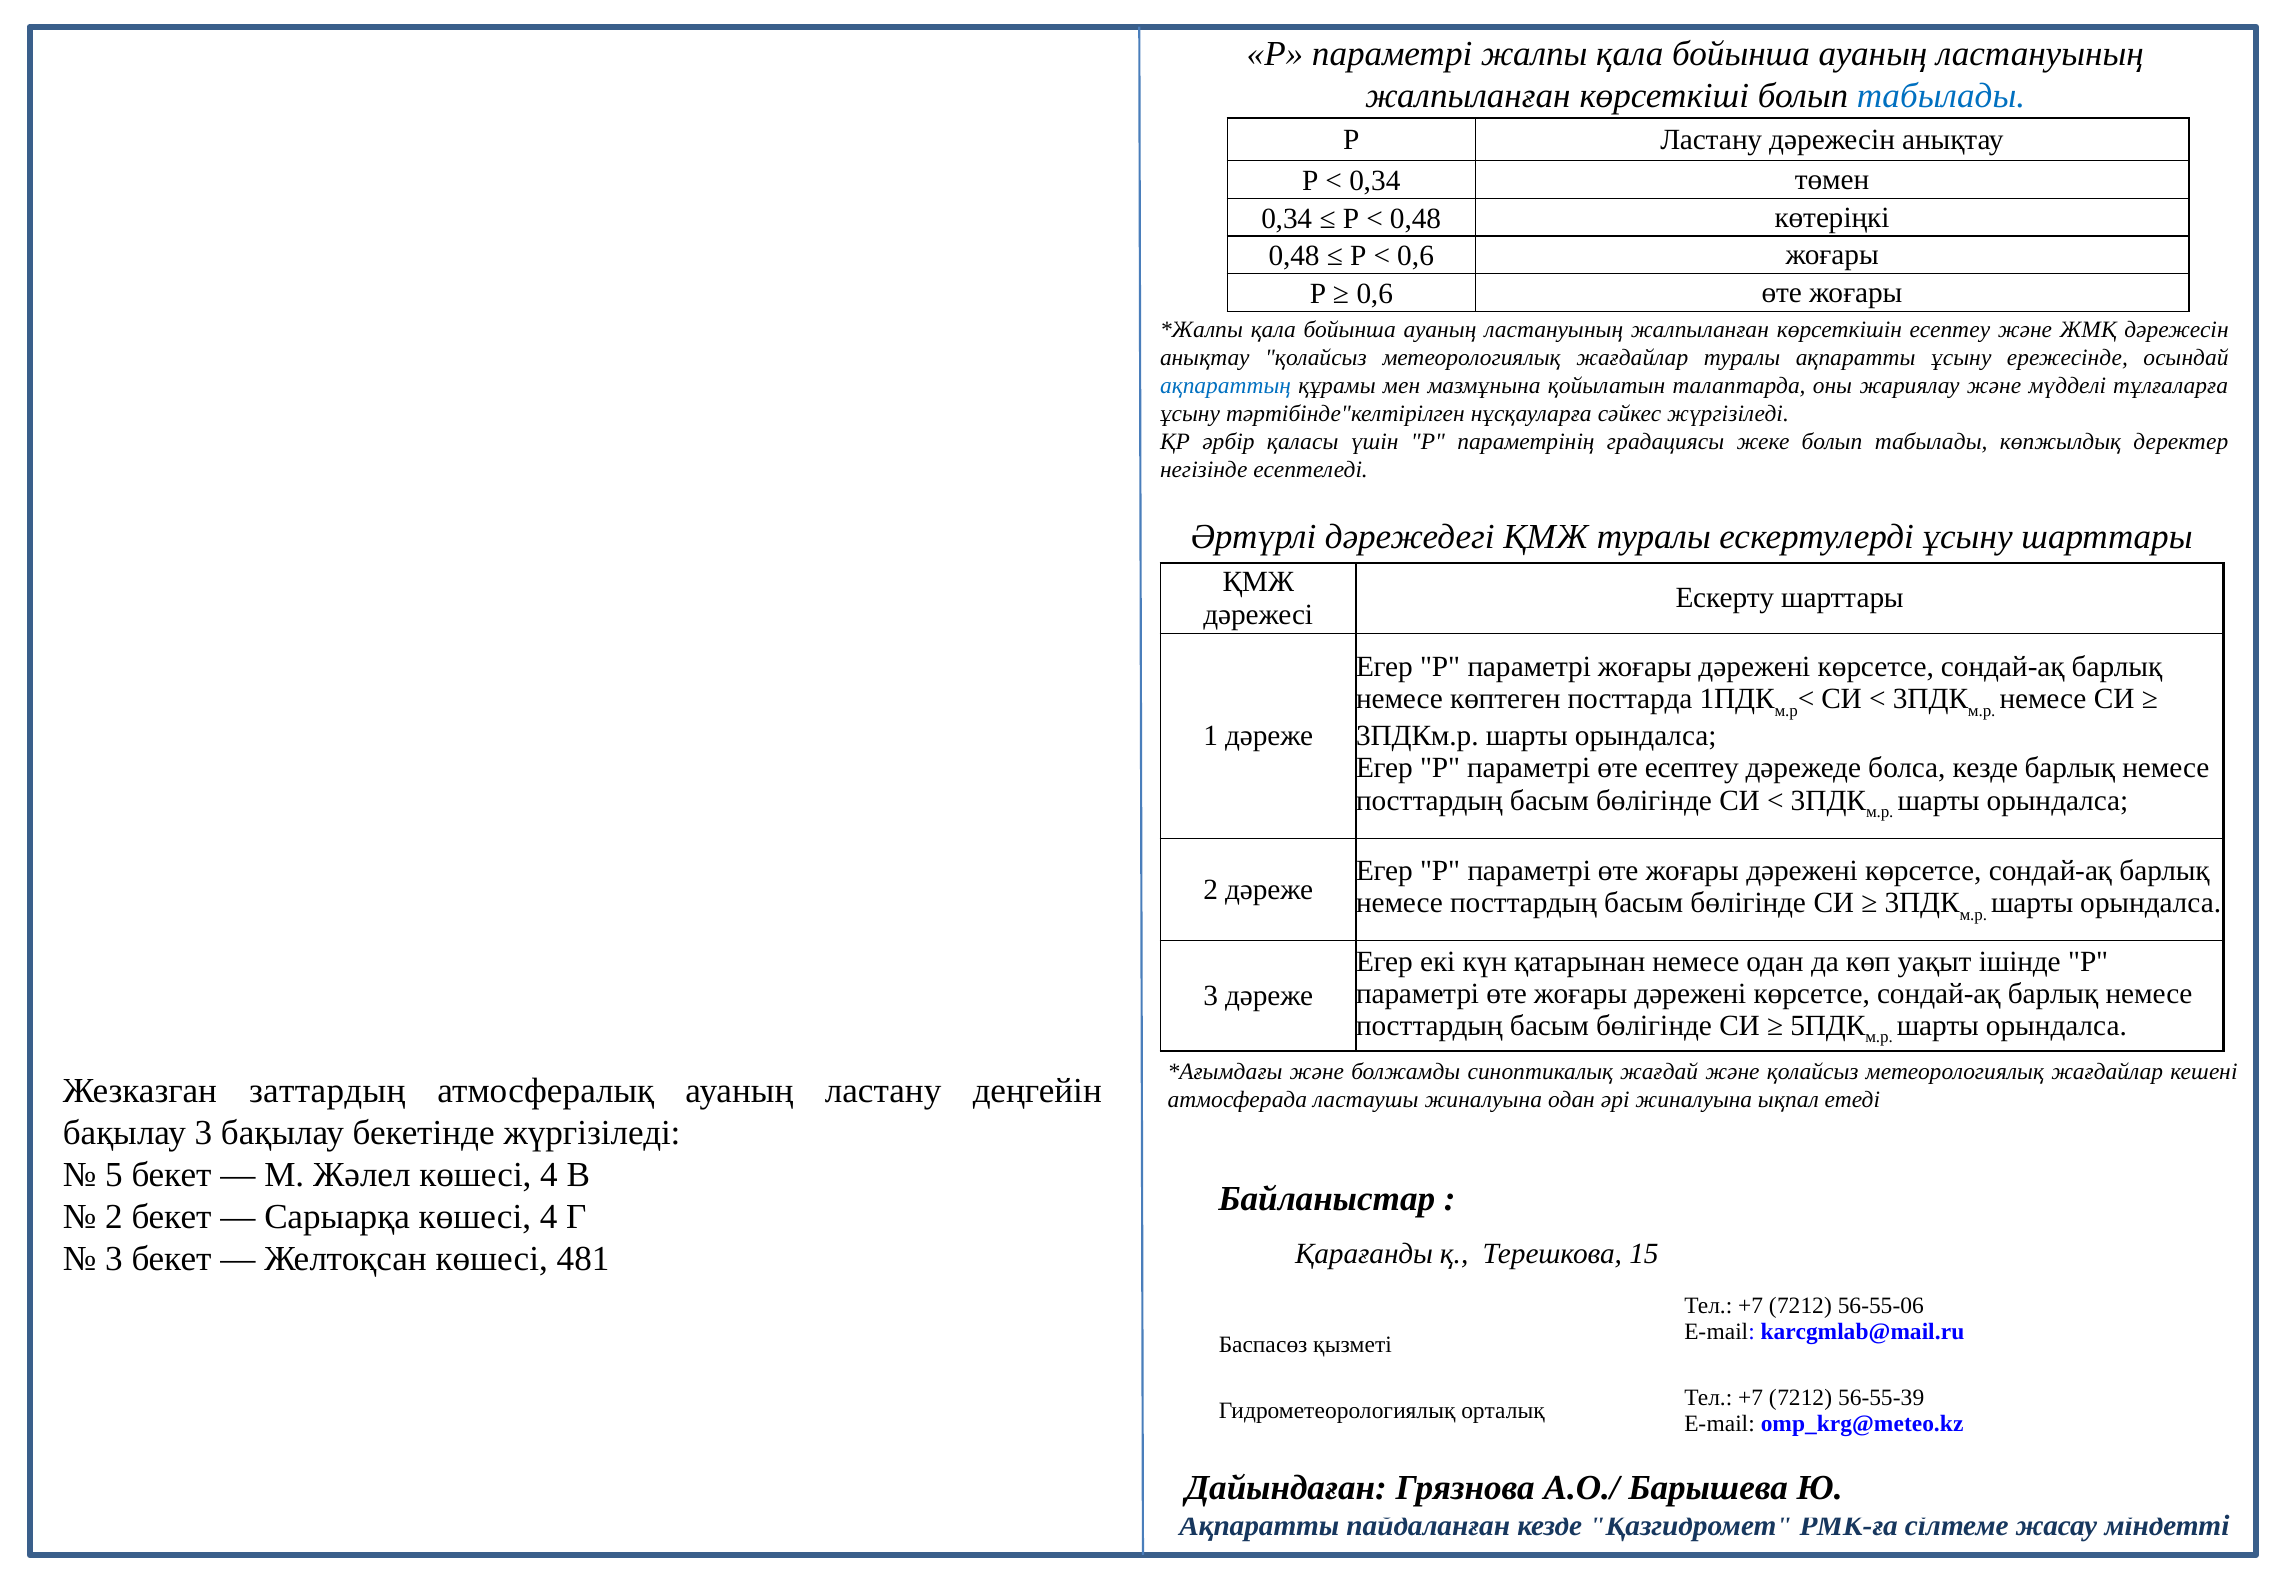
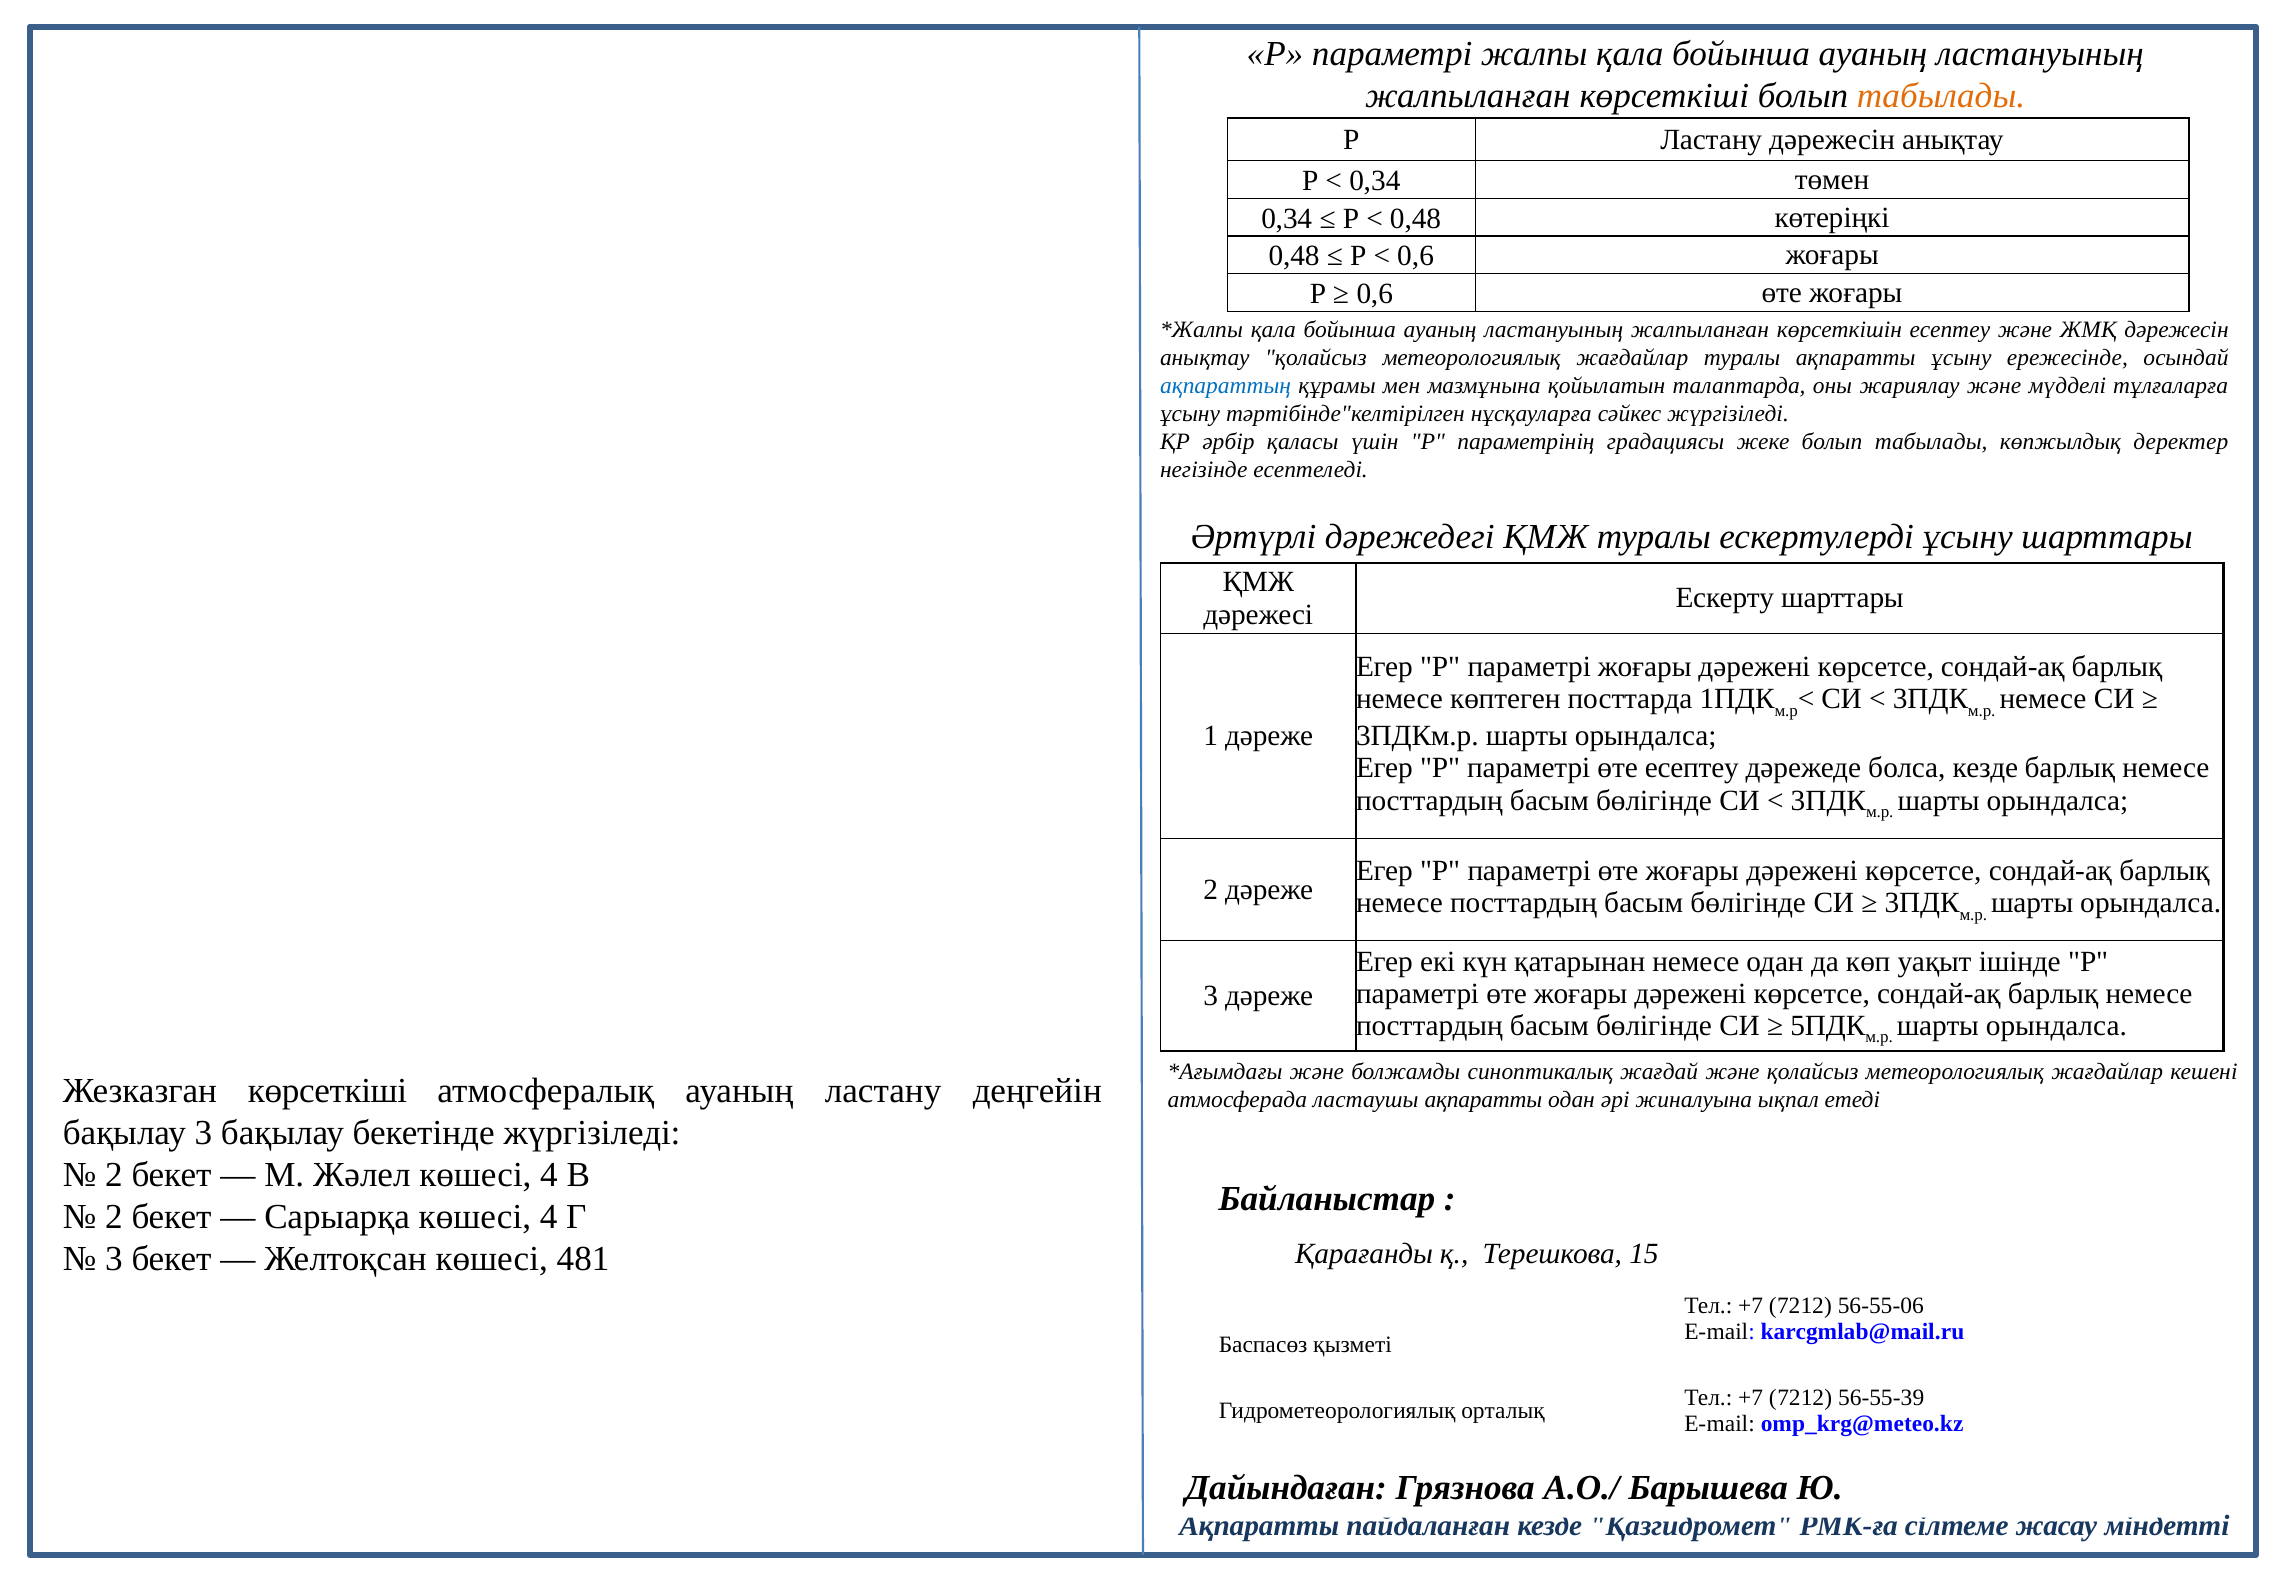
табылады at (1941, 96) colour: blue -> orange
Жезказган заттардың: заттардың -> көрсеткіші
ластаушы жиналуына: жиналуына -> ақпаратты
5 at (114, 1175): 5 -> 2
